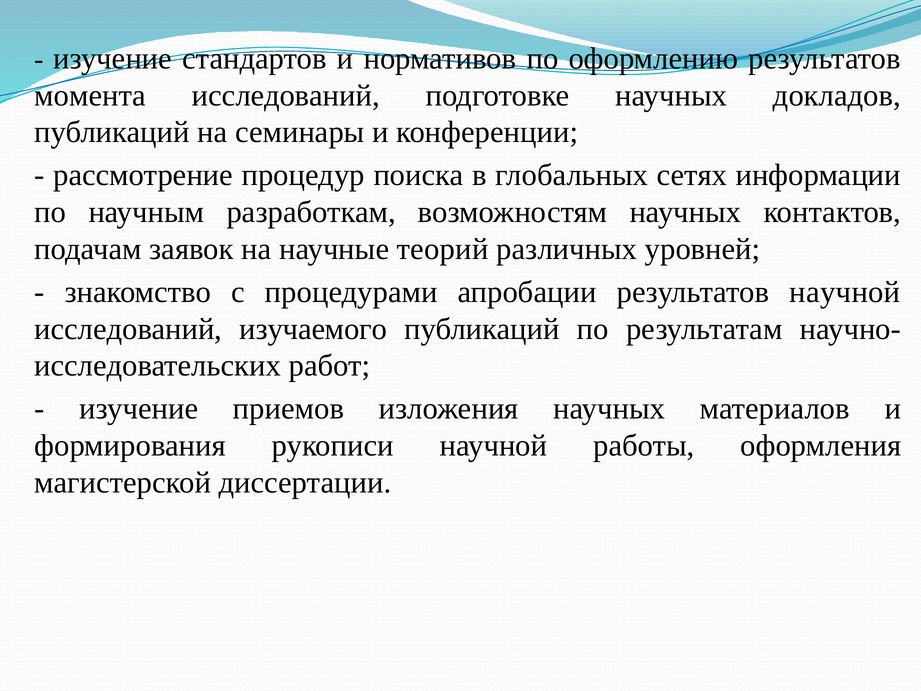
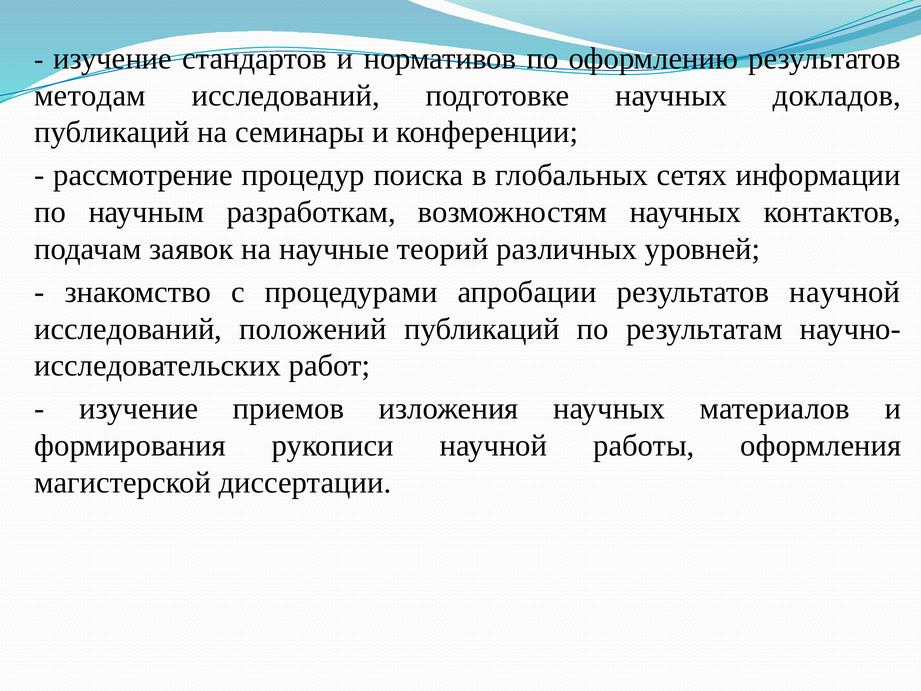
момента: момента -> методам
изучаемого: изучаемого -> положений
